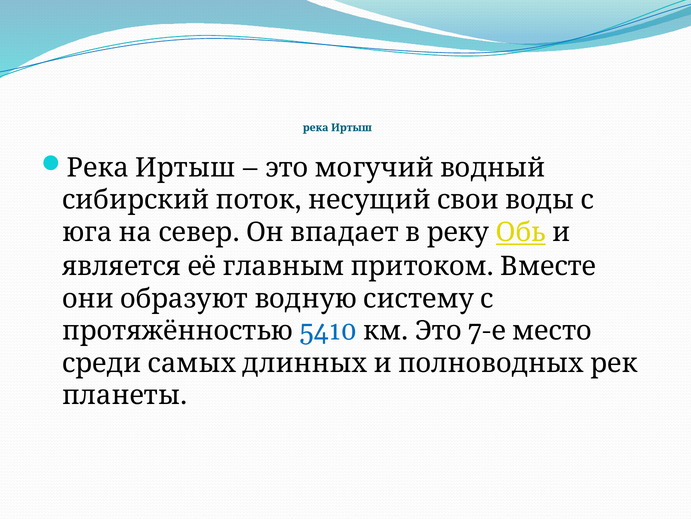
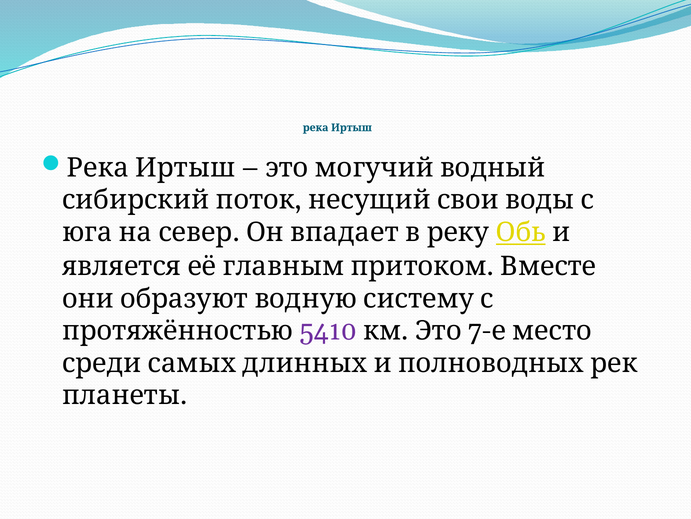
5410 colour: blue -> purple
